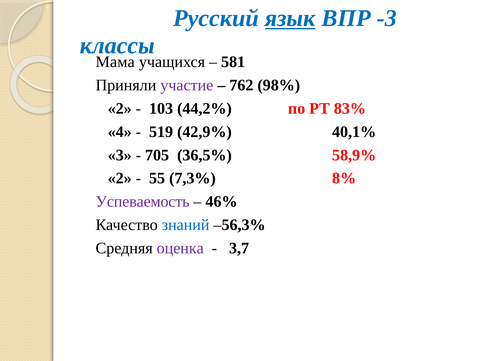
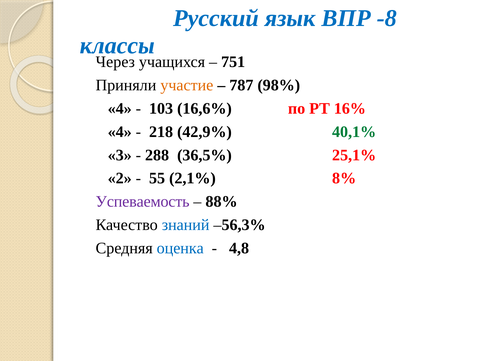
язык underline: present -> none
-3: -3 -> -8
Мама: Мама -> Через
581: 581 -> 751
участие colour: purple -> orange
762: 762 -> 787
2 at (120, 108): 2 -> 4
44,2%: 44,2% -> 16,6%
83%: 83% -> 16%
519: 519 -> 218
40,1% colour: black -> green
705: 705 -> 288
58,9%: 58,9% -> 25,1%
7,3%: 7,3% -> 2,1%
46%: 46% -> 88%
оценка colour: purple -> blue
3,7: 3,7 -> 4,8
